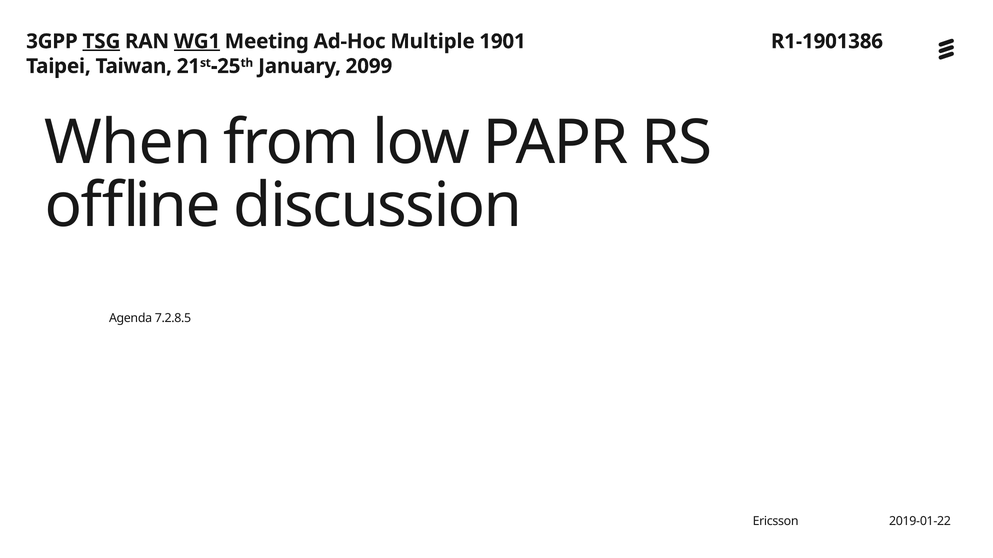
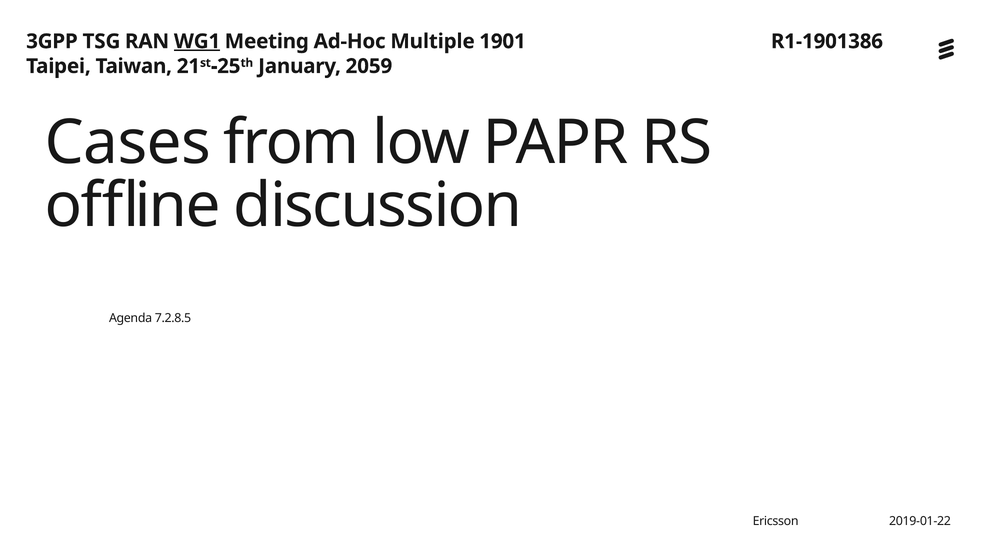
TSG underline: present -> none
2099: 2099 -> 2059
When: When -> Cases
